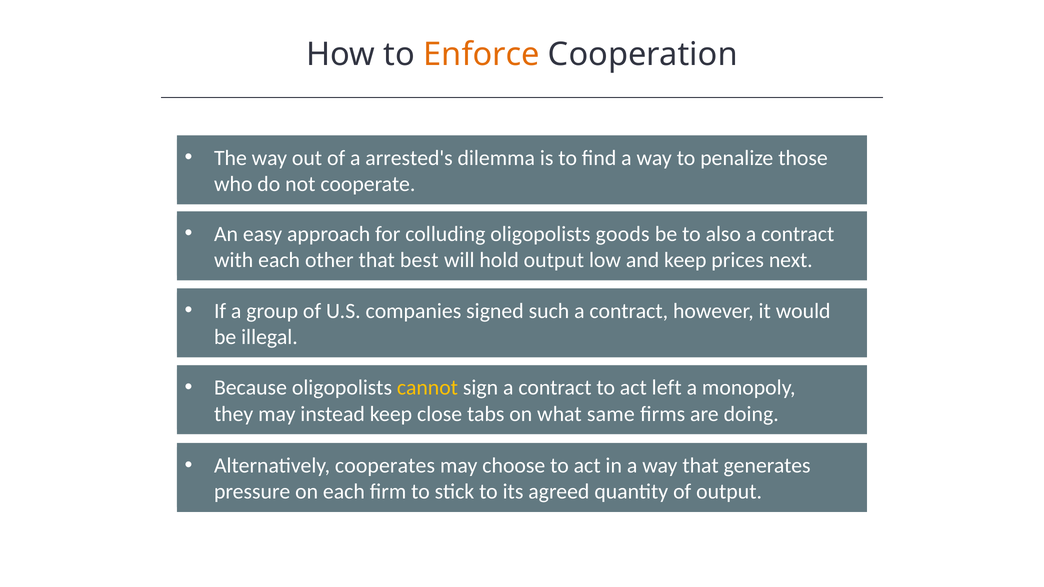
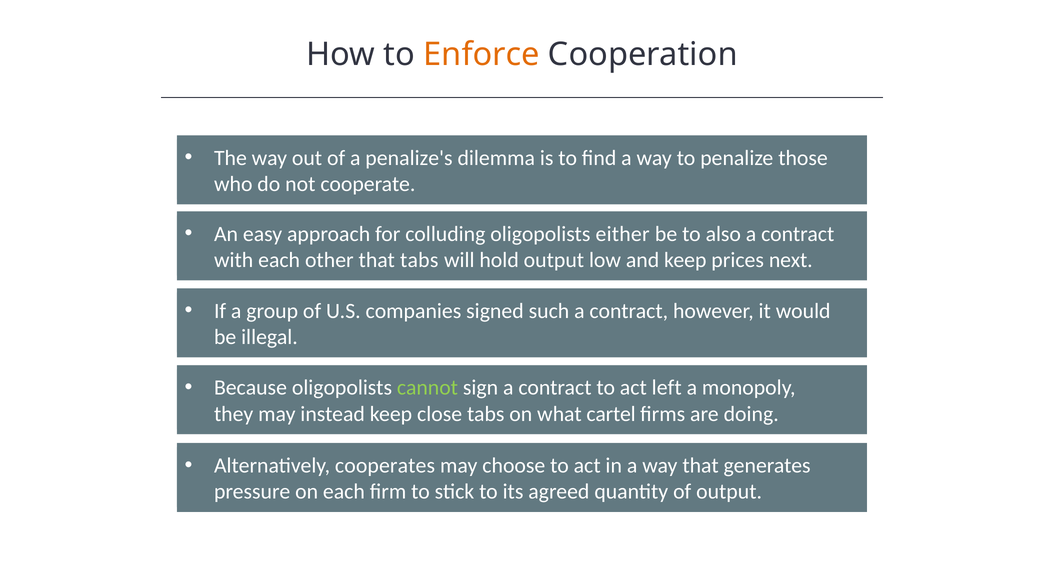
arrested's: arrested's -> penalize's
goods: goods -> either
that best: best -> tabs
cannot colour: yellow -> light green
same: same -> cartel
